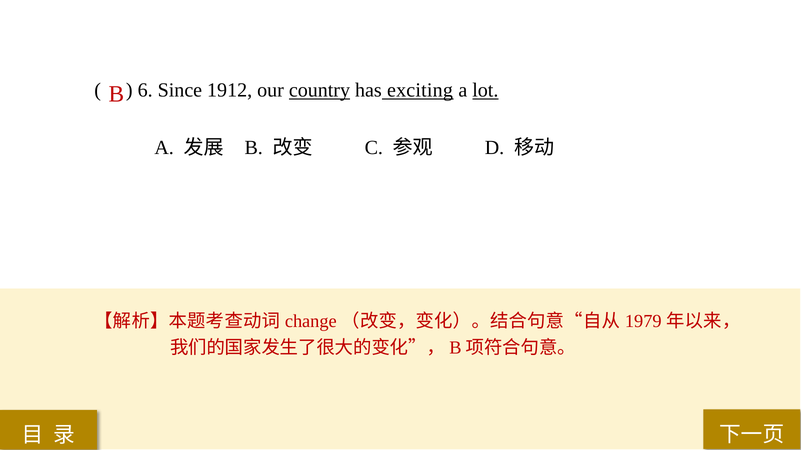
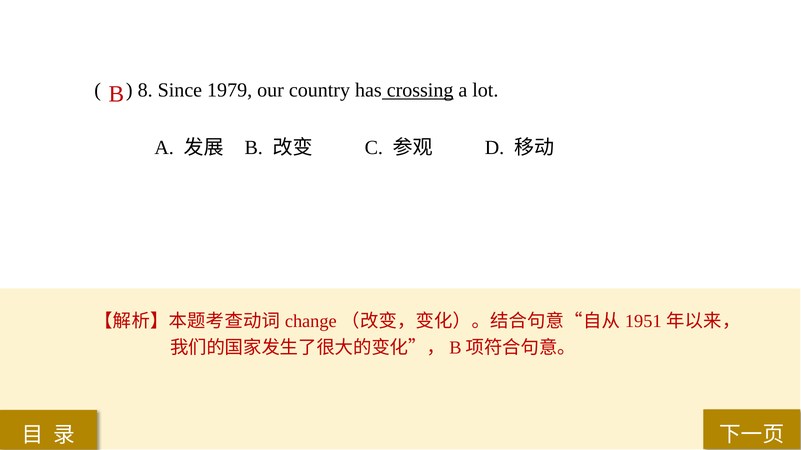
6: 6 -> 8
1912: 1912 -> 1979
country underline: present -> none
exciting: exciting -> crossing
lot underline: present -> none
1979: 1979 -> 1951
